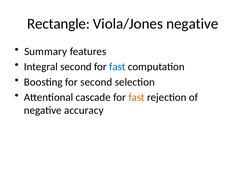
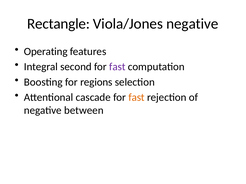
Summary: Summary -> Operating
fast at (117, 67) colour: blue -> purple
for second: second -> regions
accuracy: accuracy -> between
